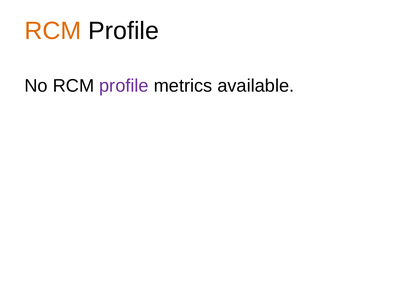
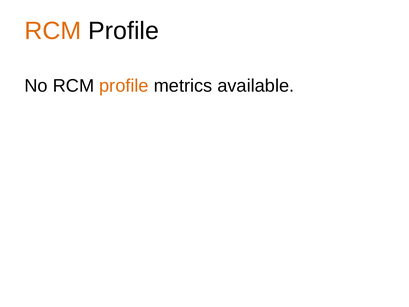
profile at (124, 86) colour: purple -> orange
